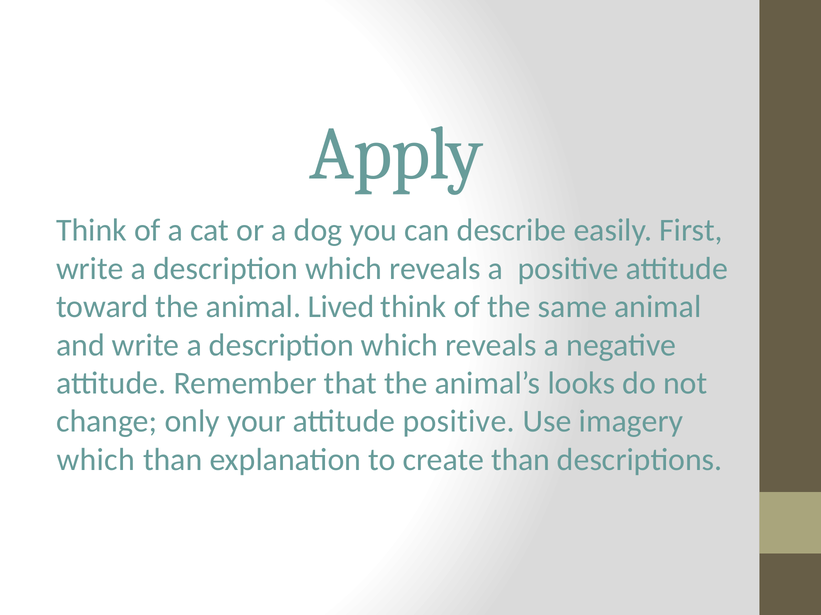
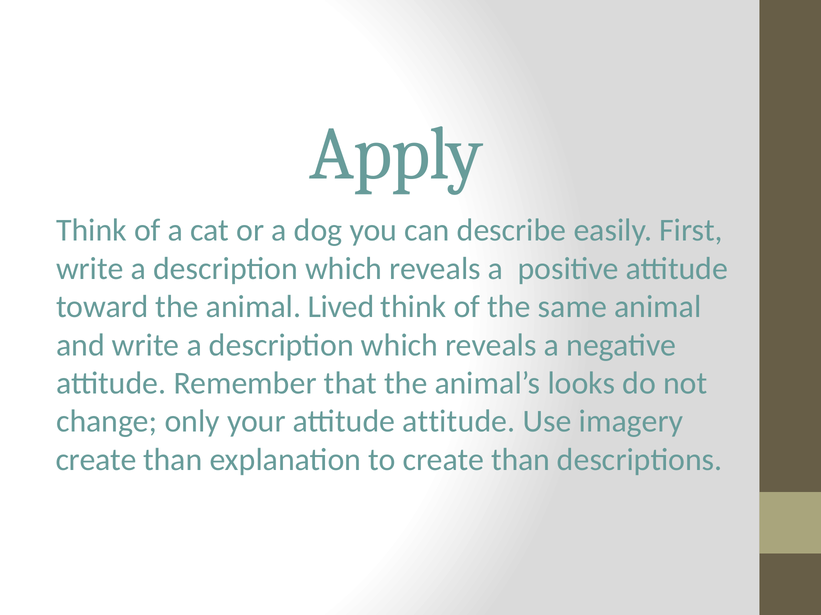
attitude positive: positive -> attitude
which at (96, 460): which -> create
